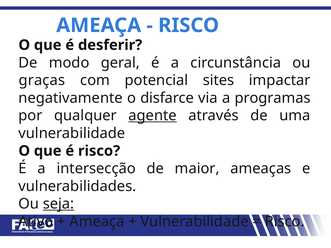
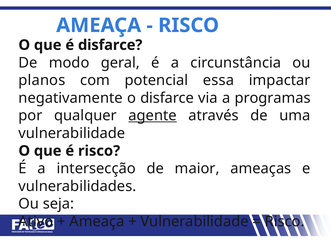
é desferir: desferir -> disfarce
graças: graças -> planos
sites: sites -> essa
seja underline: present -> none
